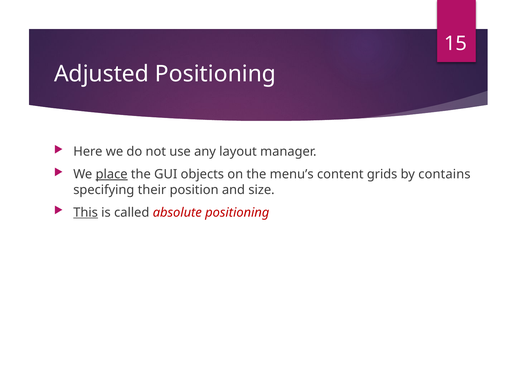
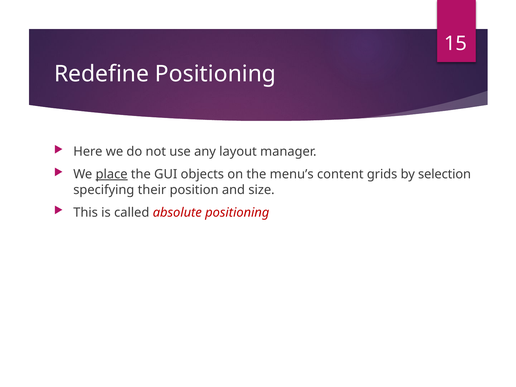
Adjusted: Adjusted -> Redefine
contains: contains -> selection
This underline: present -> none
